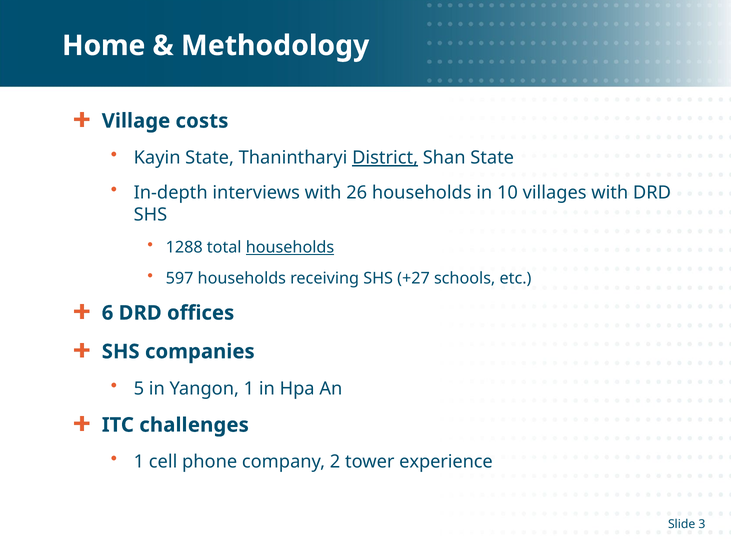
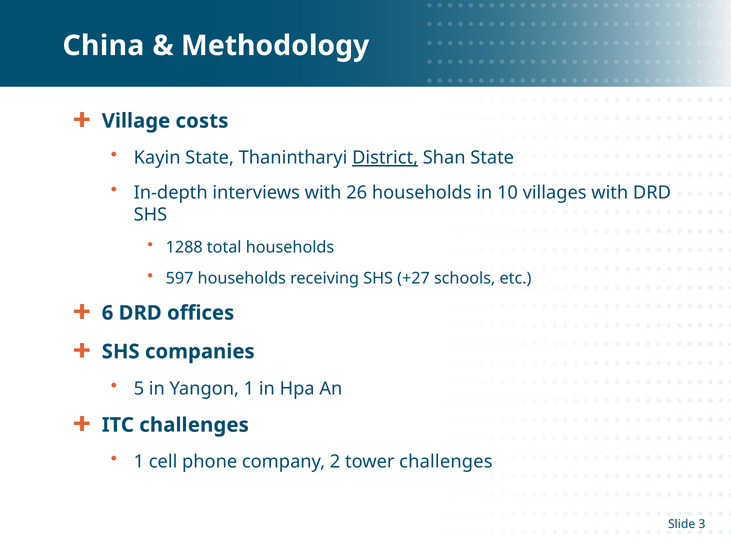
Home: Home -> China
households at (290, 247) underline: present -> none
tower experience: experience -> challenges
